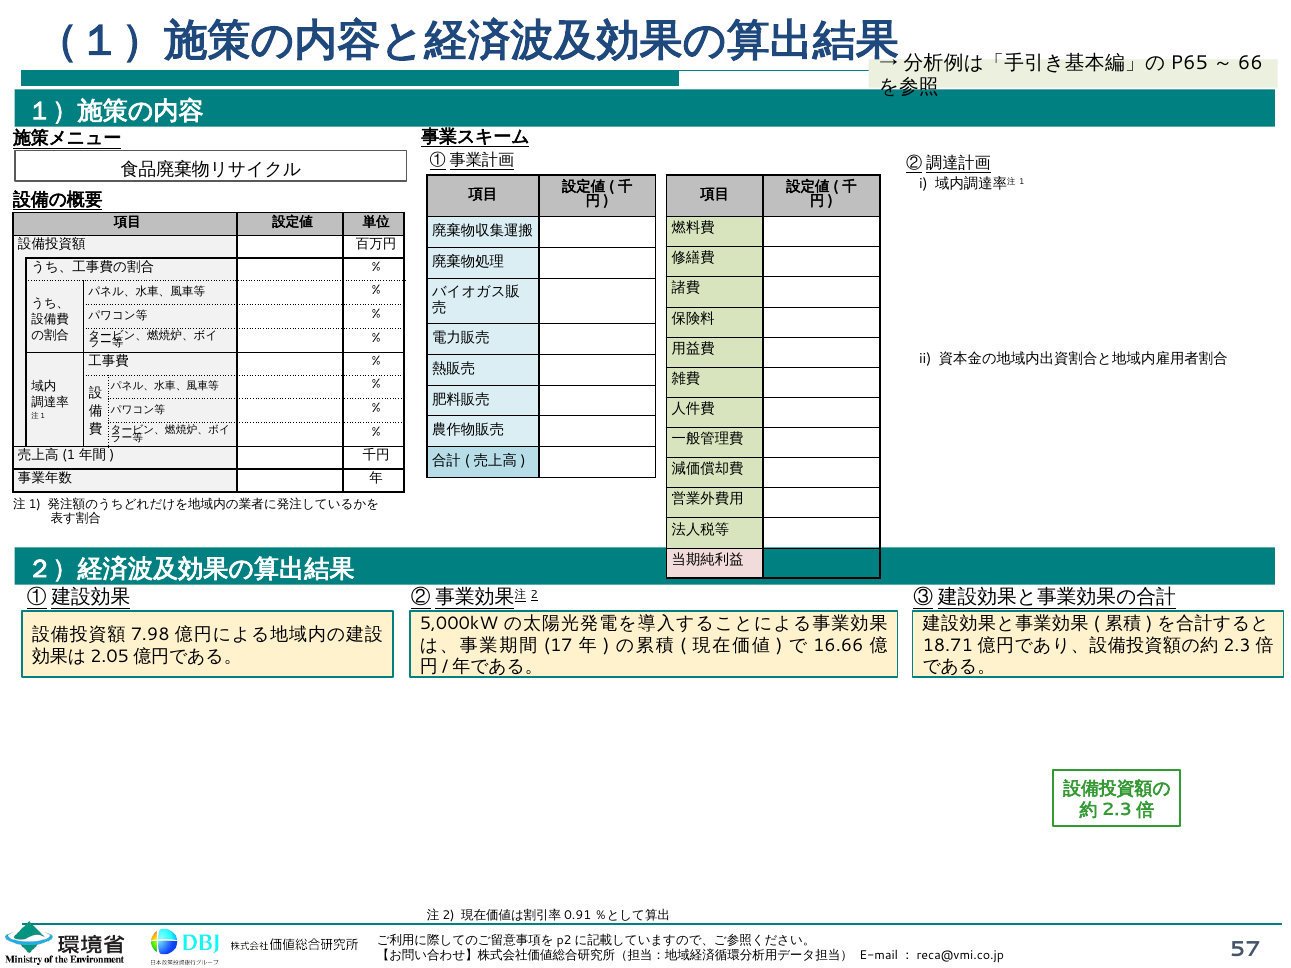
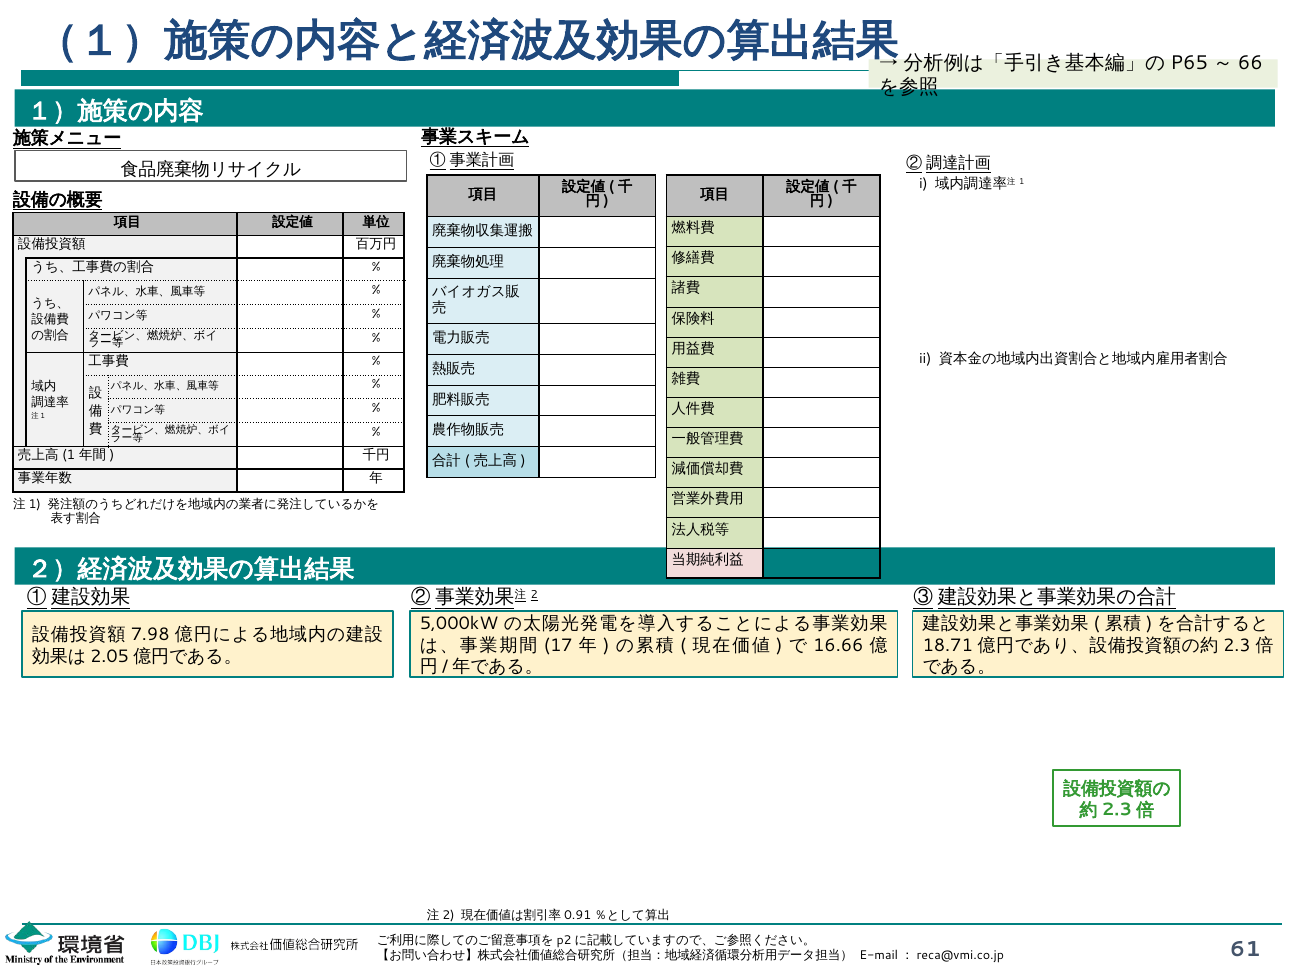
57: 57 -> 61
